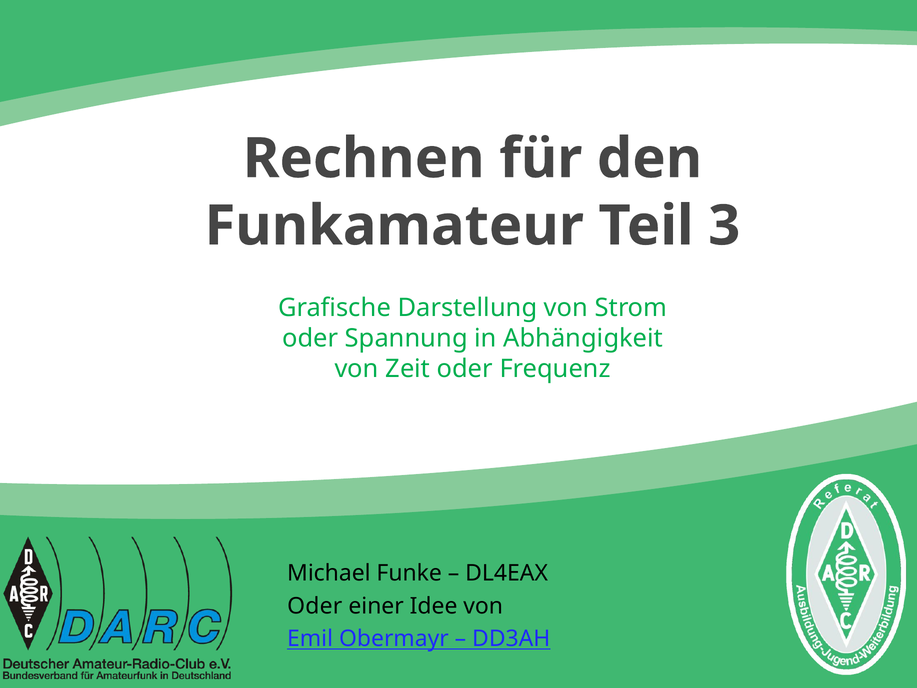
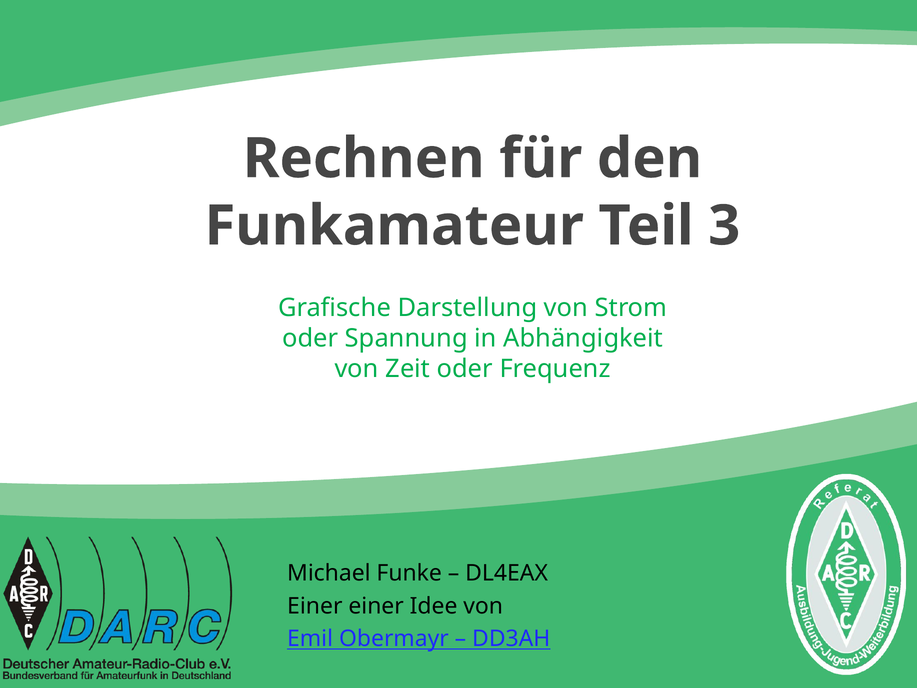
Oder at (315, 606): Oder -> Einer
